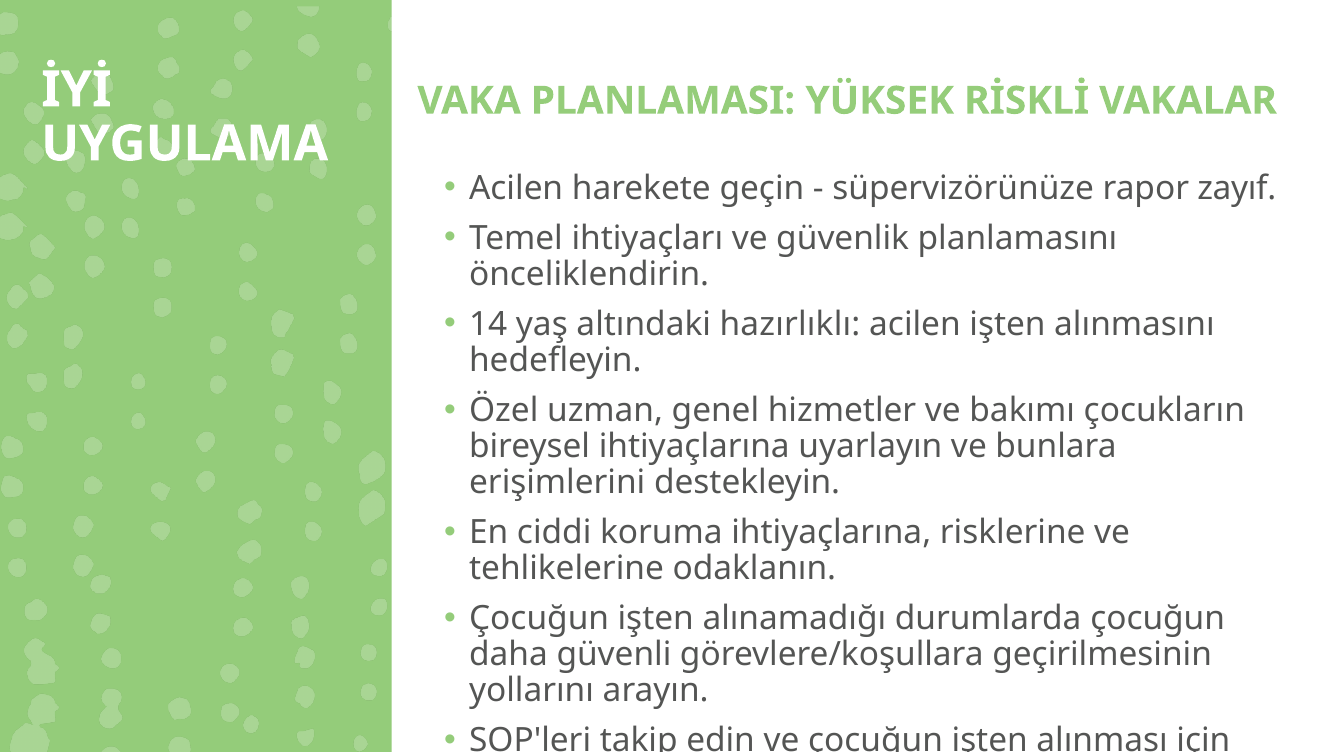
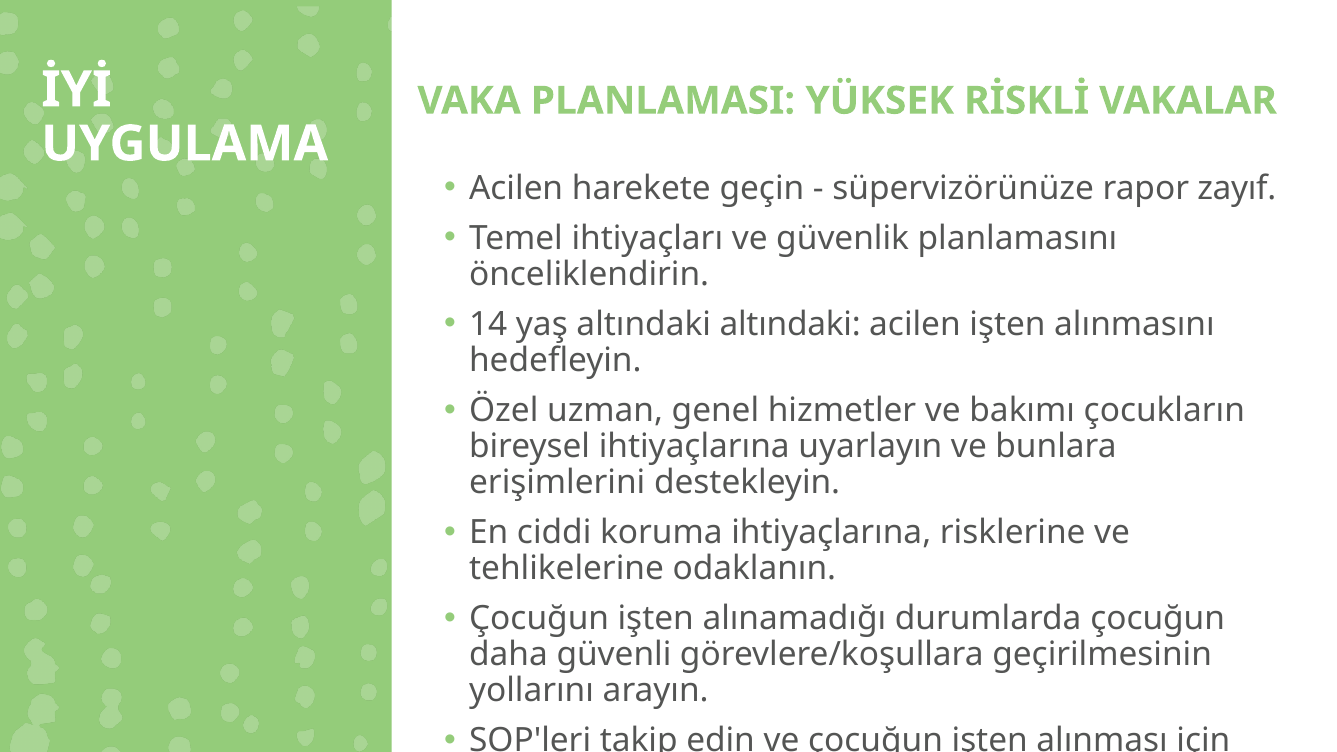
altındaki hazırlıklı: hazırlıklı -> altındaki
